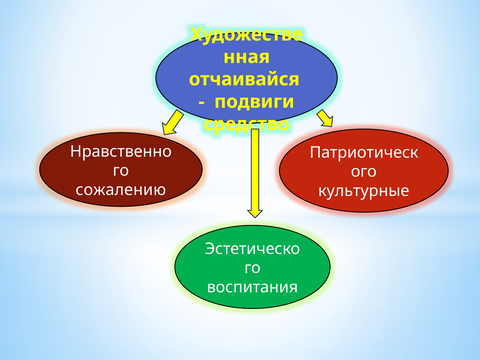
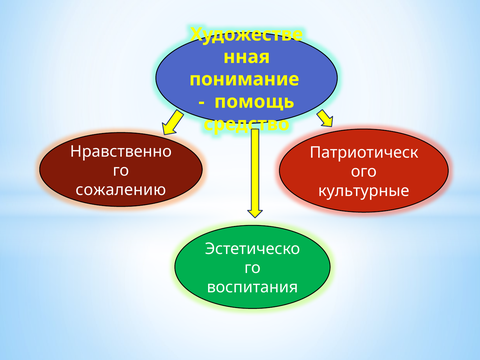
отчаивайся: отчаивайся -> понимание
подвиги: подвиги -> помощь
